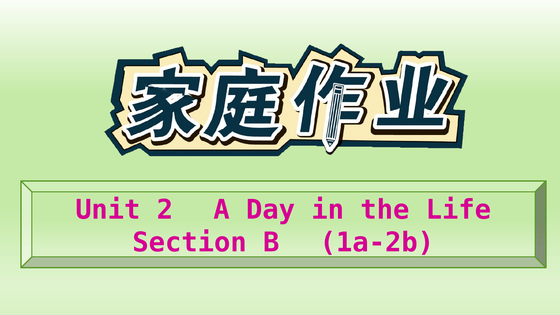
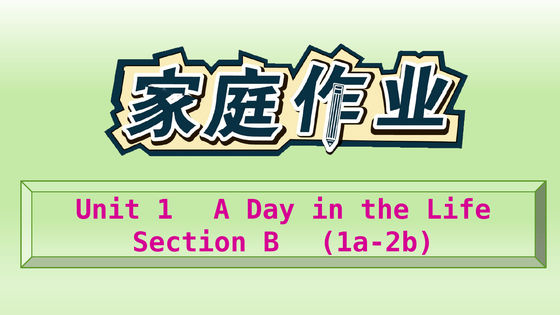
2: 2 -> 1
